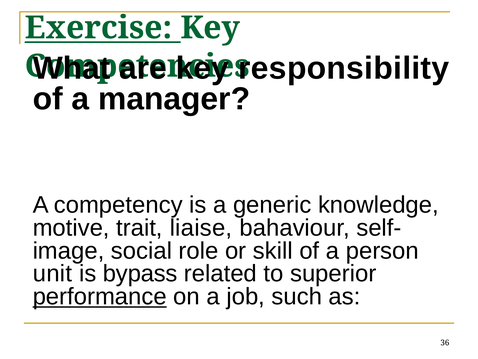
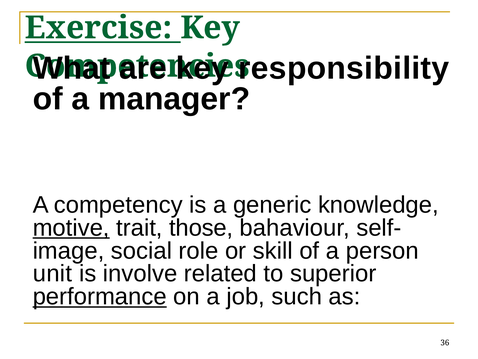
motive underline: none -> present
liaise: liaise -> those
bypass: bypass -> involve
